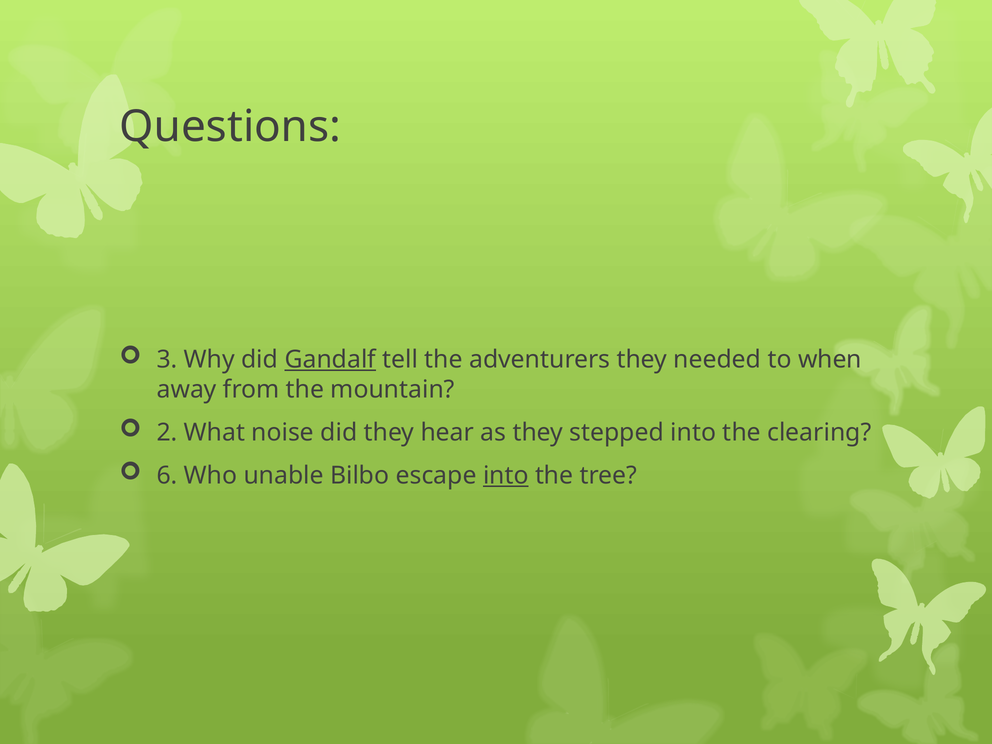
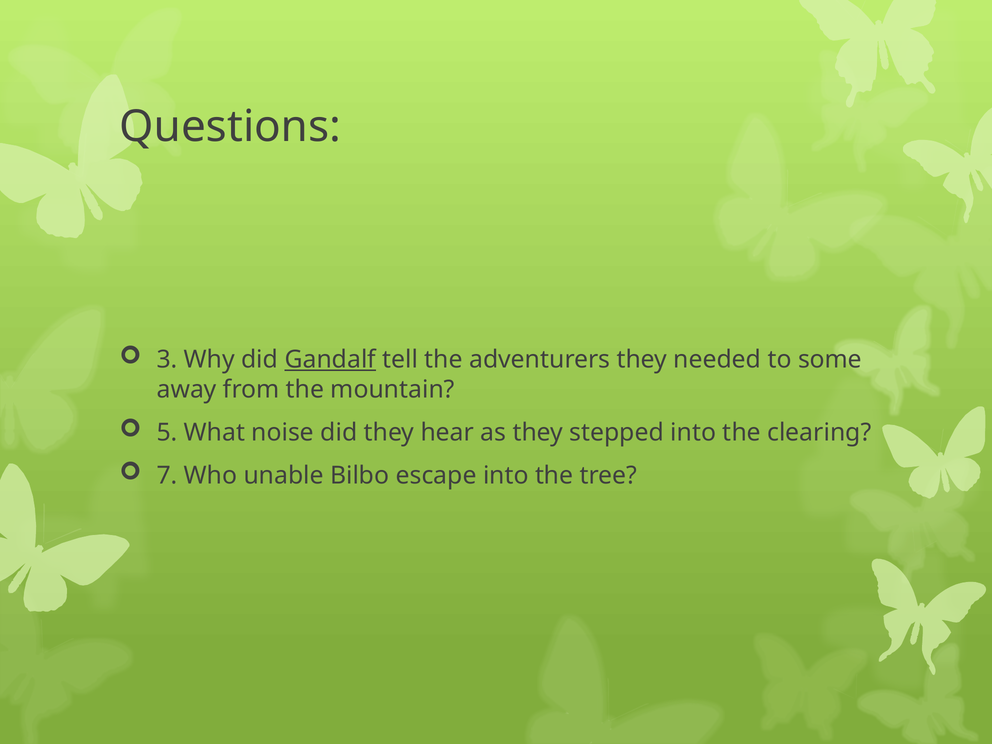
when: when -> some
2: 2 -> 5
6: 6 -> 7
into at (506, 475) underline: present -> none
